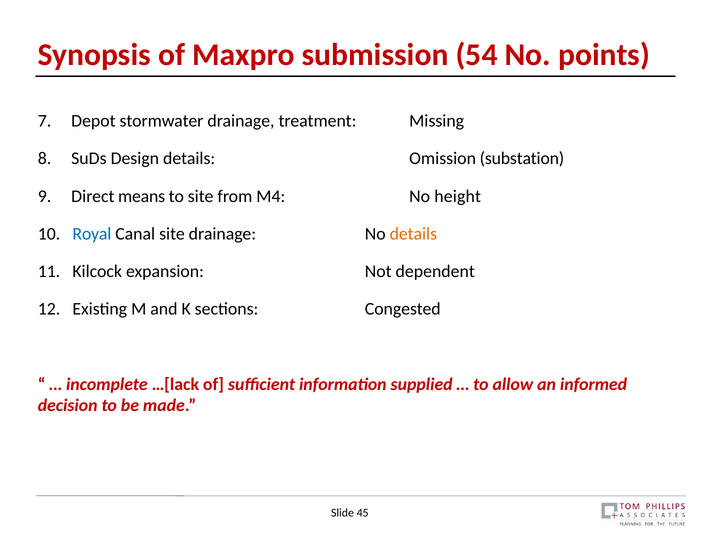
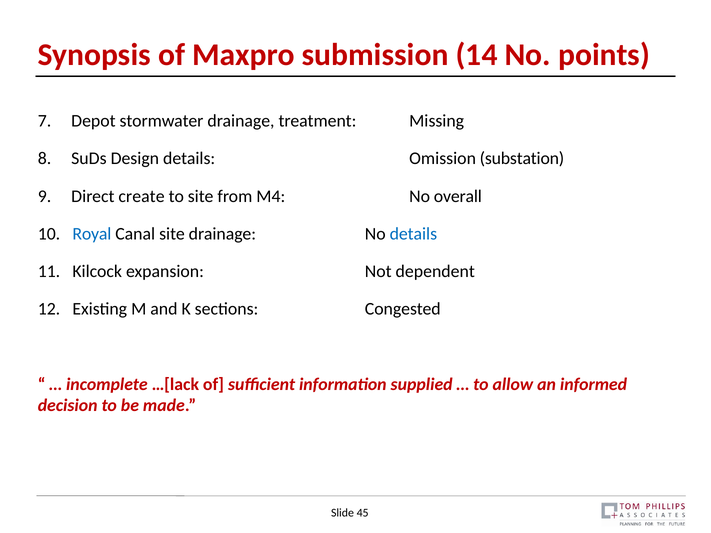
54: 54 -> 14
means: means -> create
height: height -> overall
details at (413, 234) colour: orange -> blue
